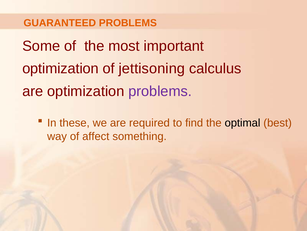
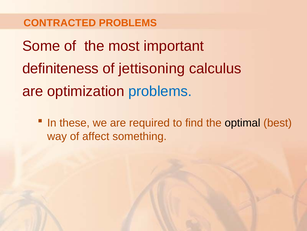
GUARANTEED: GUARANTEED -> CONTRACTED
optimization at (60, 68): optimization -> definiteness
problems at (160, 91) colour: purple -> blue
